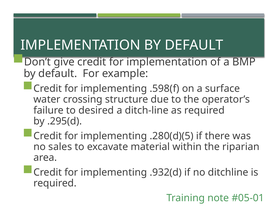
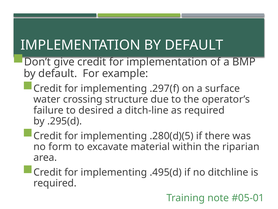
.598(f: .598(f -> .297(f
sales: sales -> form
.932(d: .932(d -> .495(d
